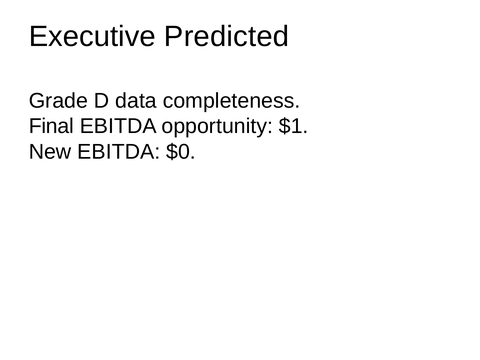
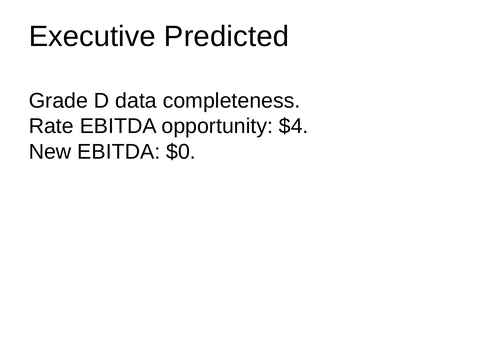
Final: Final -> Rate
$1: $1 -> $4
